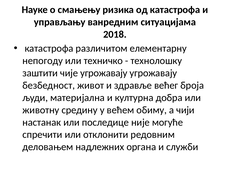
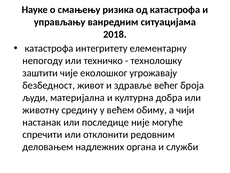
различитом: различитом -> интегритету
чије угрожавaју: угрожавaју -> еколошког
